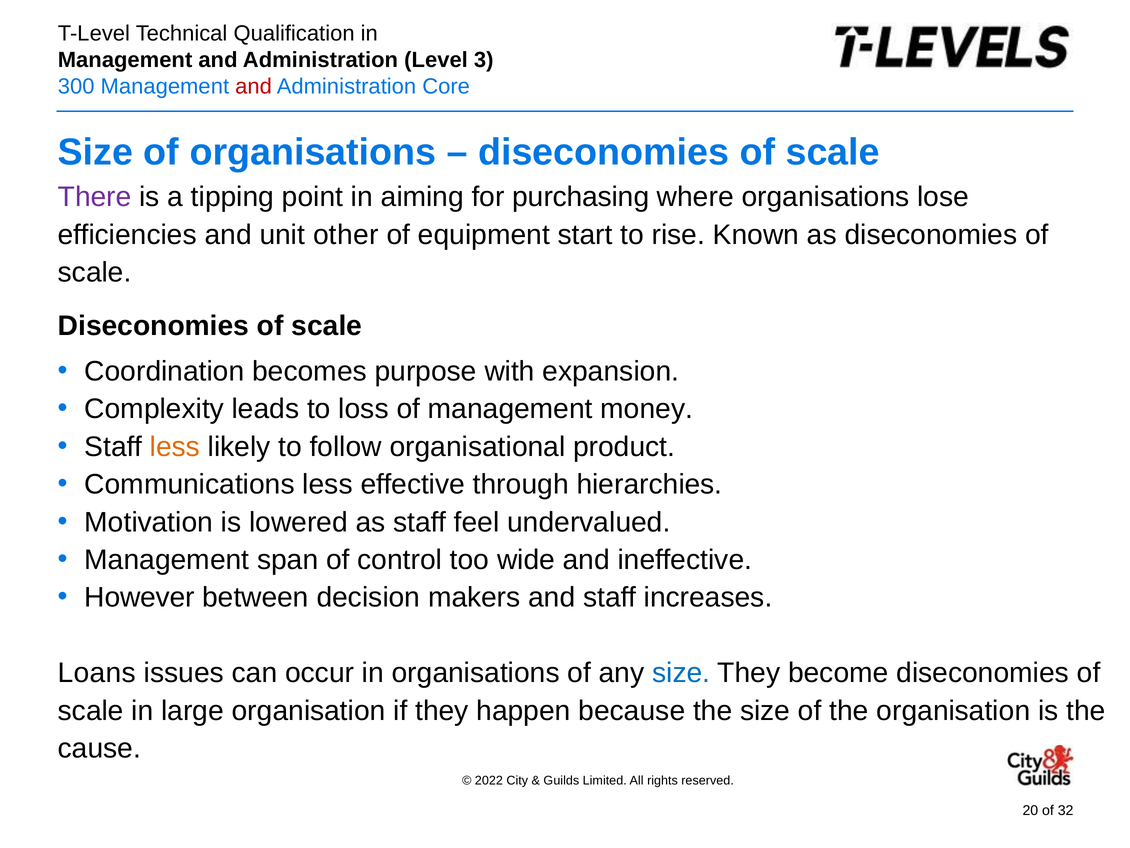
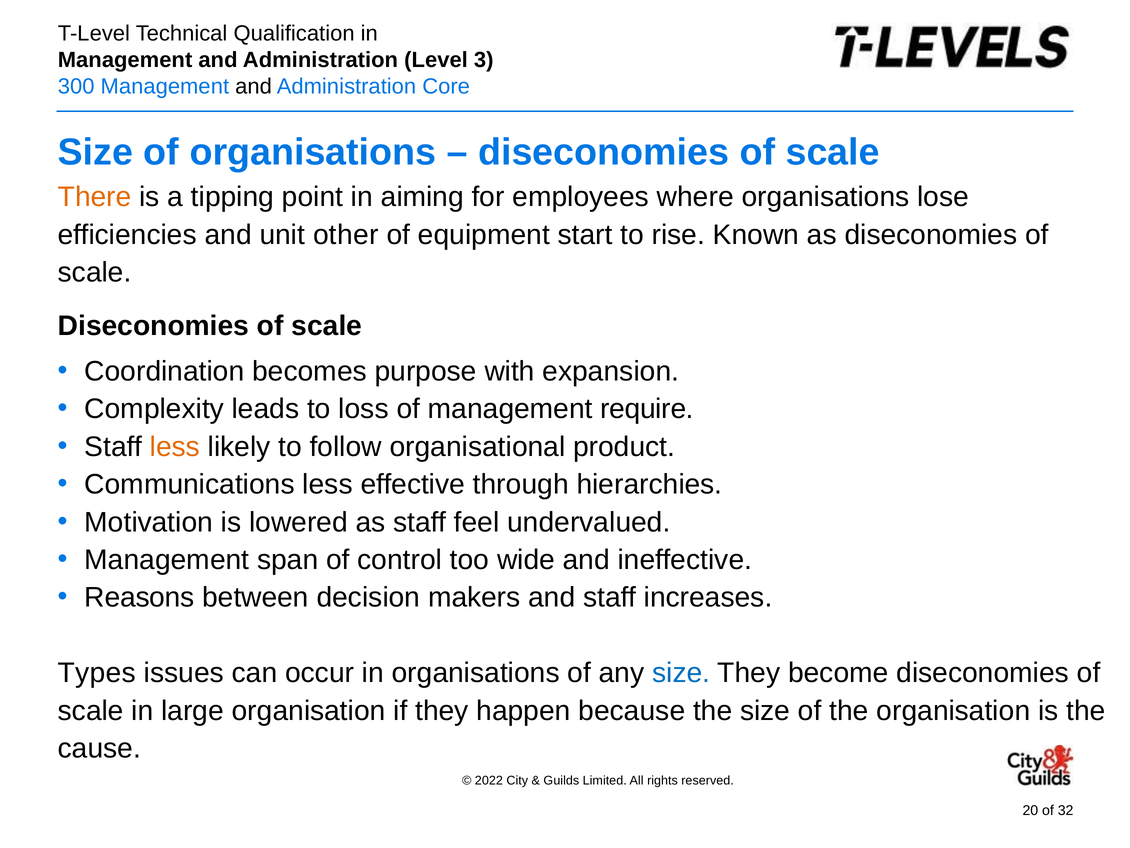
and at (254, 86) colour: red -> black
There colour: purple -> orange
purchasing: purchasing -> employees
money: money -> require
However: However -> Reasons
Loans: Loans -> Types
